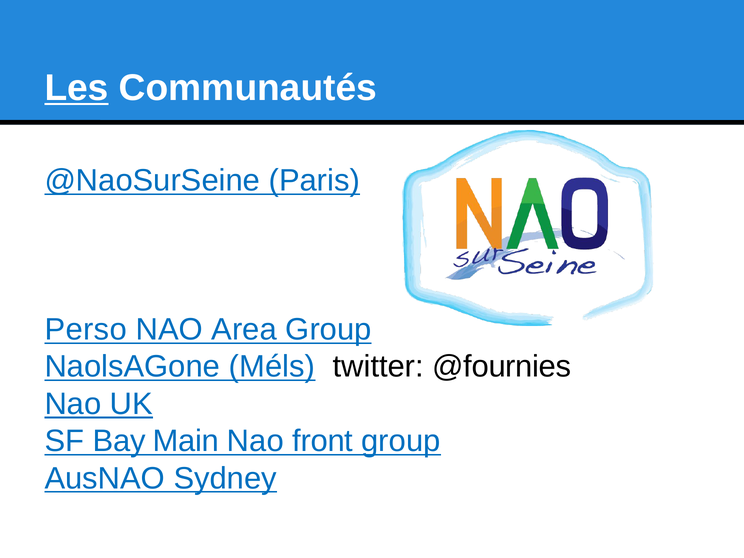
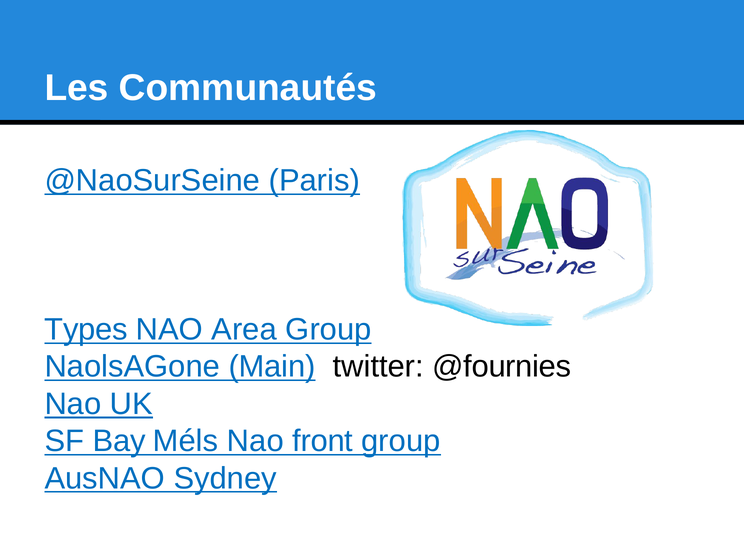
Les underline: present -> none
Perso: Perso -> Types
Méls: Méls -> Main
Main: Main -> Méls
